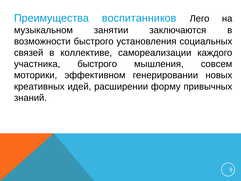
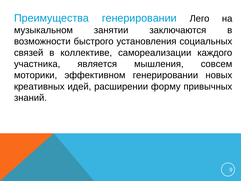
Преимущества воспитанников: воспитанников -> генерировании
участника быстрого: быстрого -> является
